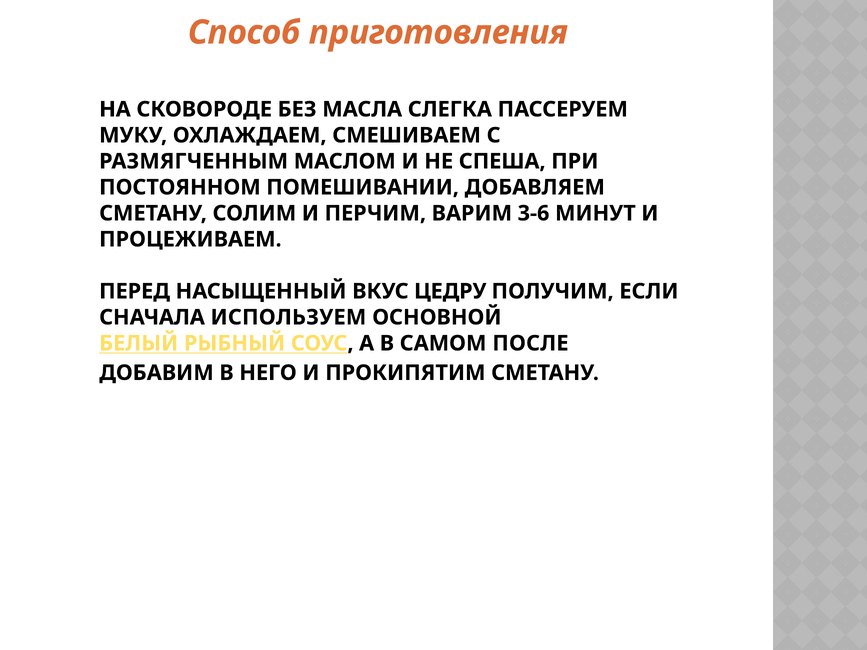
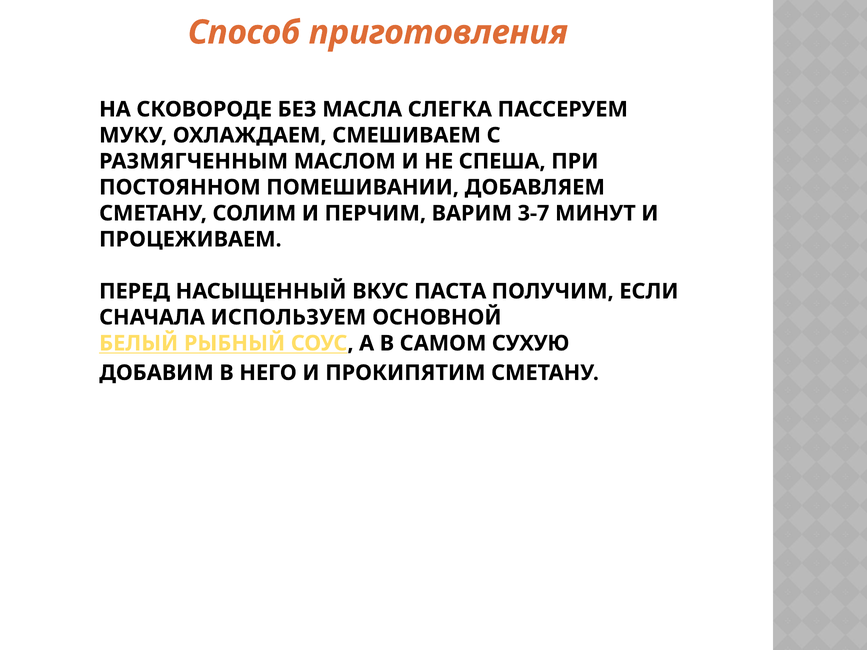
3-6: 3-6 -> 3-7
ЦЕДРУ: ЦЕДРУ -> ПАСТА
ПОСЛЕ: ПОСЛЕ -> СУХУЮ
